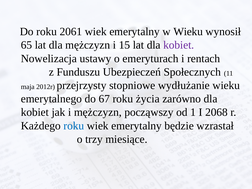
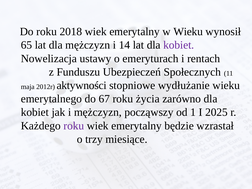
2061: 2061 -> 2018
15: 15 -> 14
przejrzysty: przejrzysty -> aktywności
2068: 2068 -> 2025
roku at (74, 126) colour: blue -> purple
